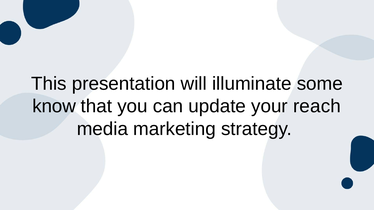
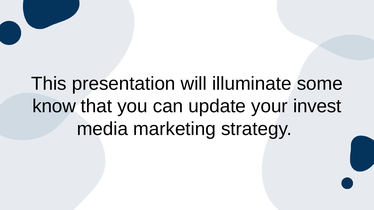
reach: reach -> invest
